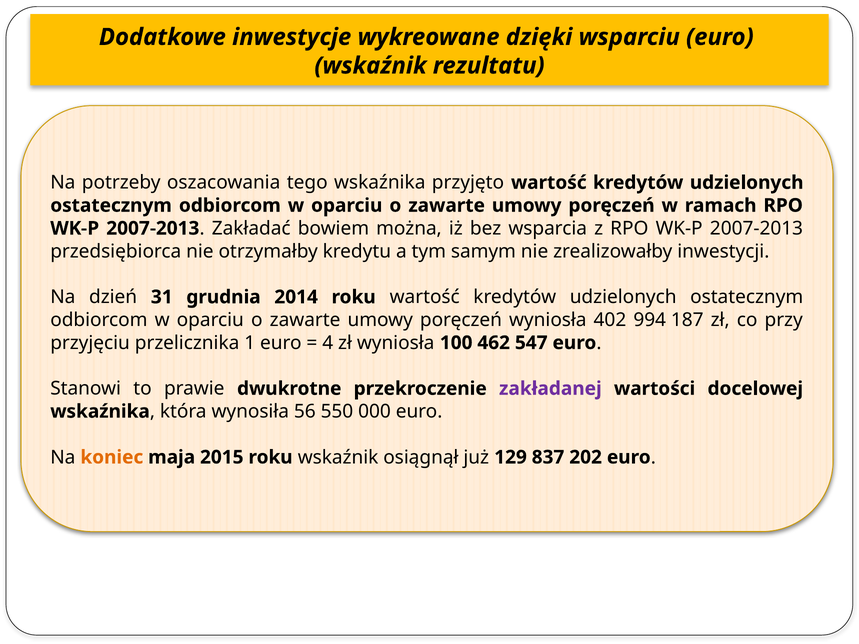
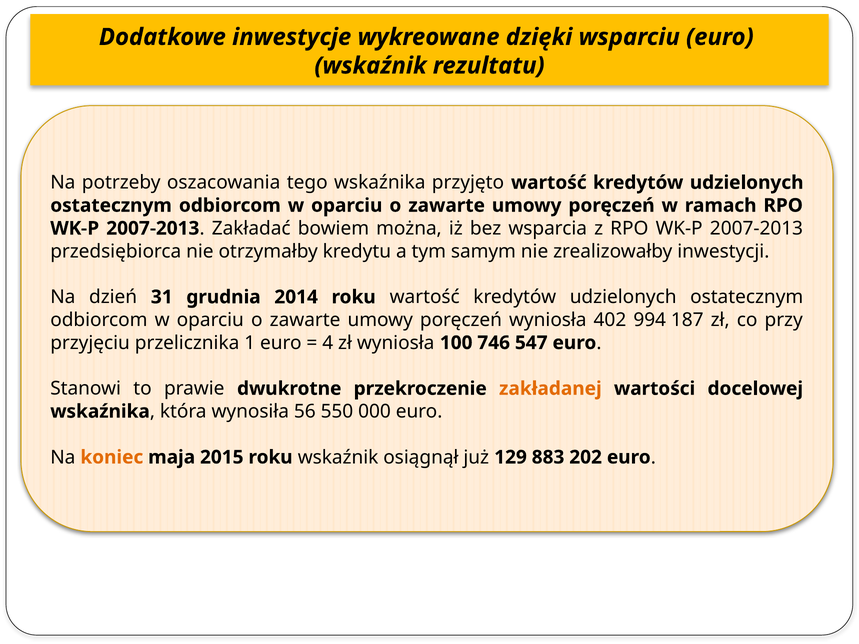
462: 462 -> 746
zakładanej colour: purple -> orange
837: 837 -> 883
